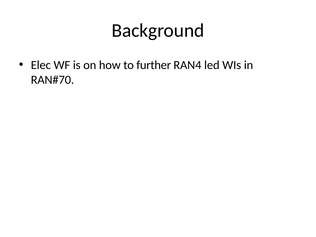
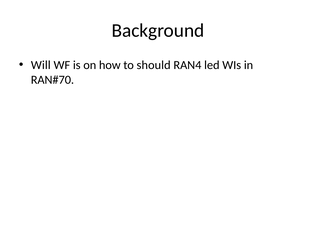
Elec: Elec -> Will
further: further -> should
